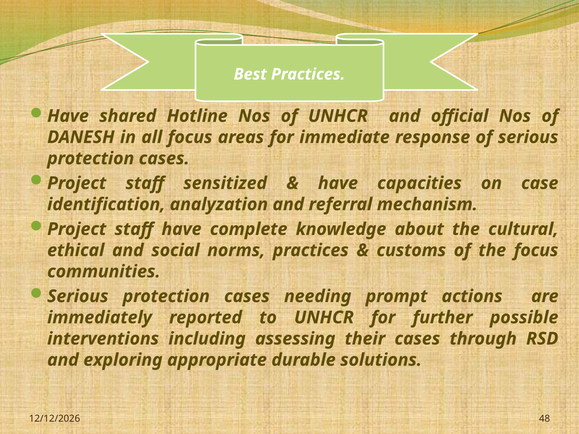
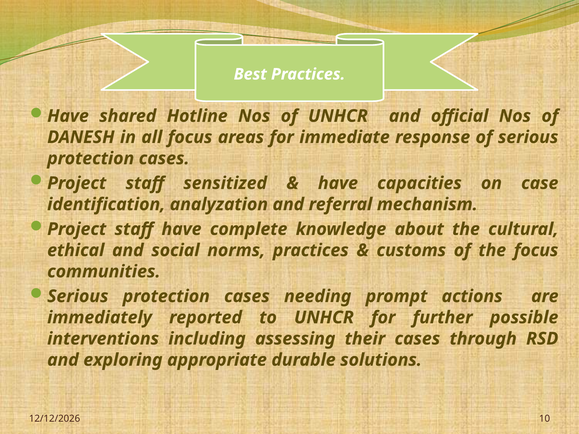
48: 48 -> 10
